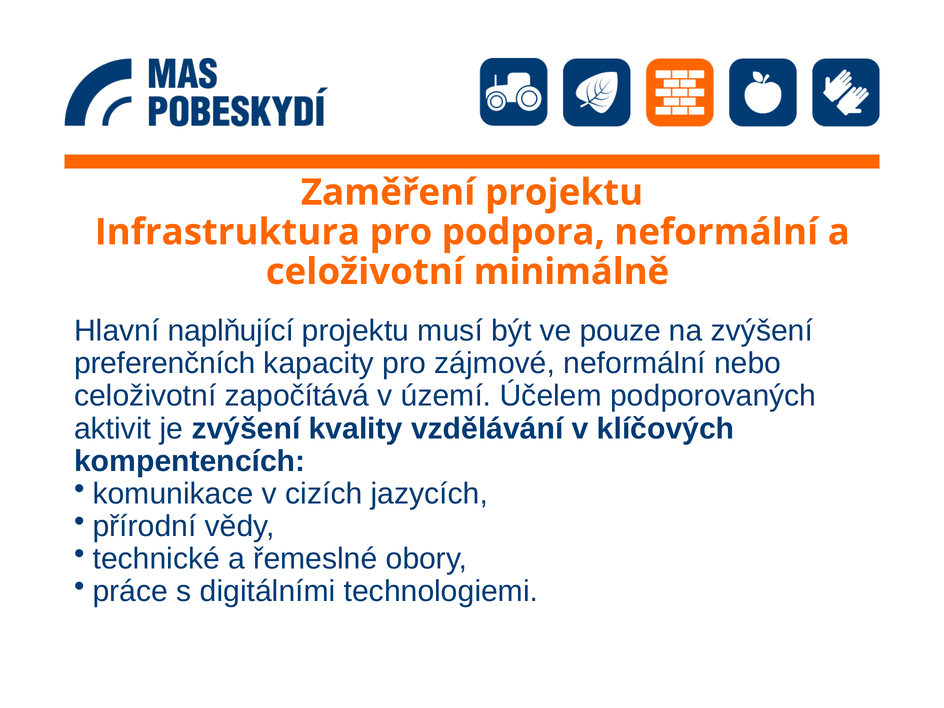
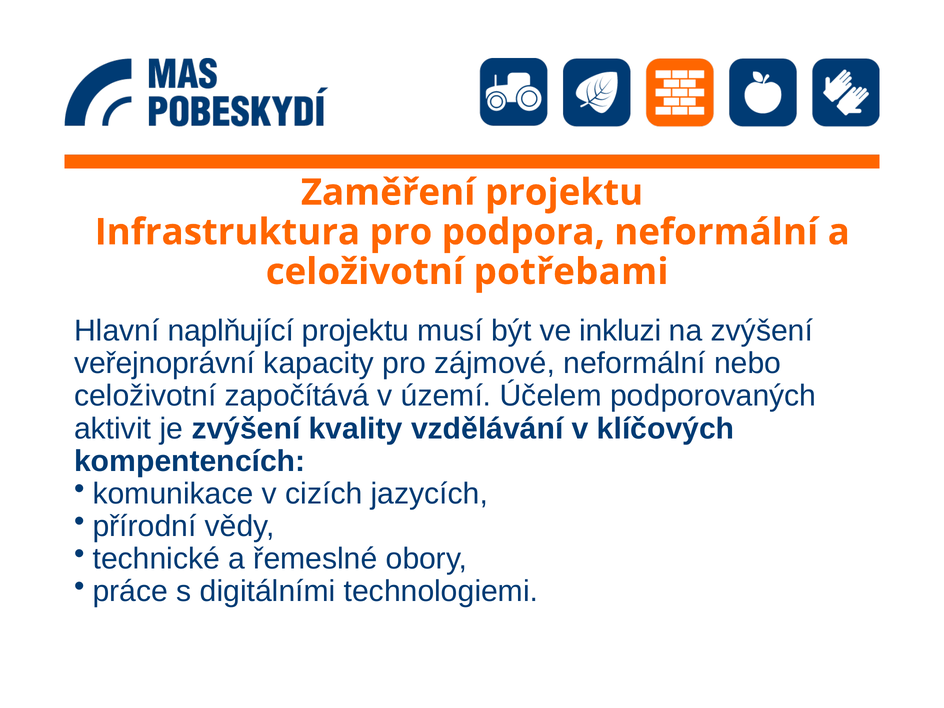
minimálně: minimálně -> potřebami
pouze: pouze -> inkluzi
preferenčních: preferenčních -> veřejnoprávní
